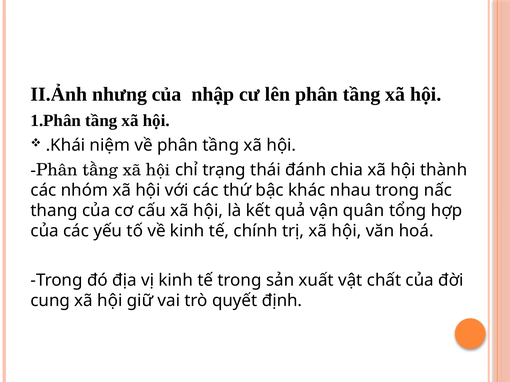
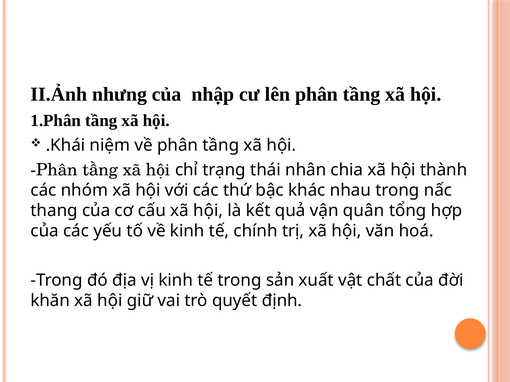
đánh: đánh -> nhân
cung: cung -> khăn
